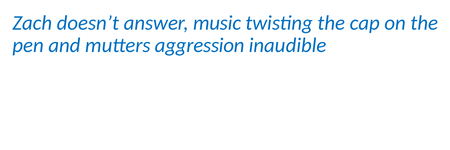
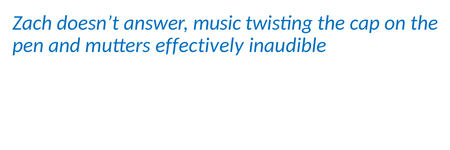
aggression: aggression -> effectively
